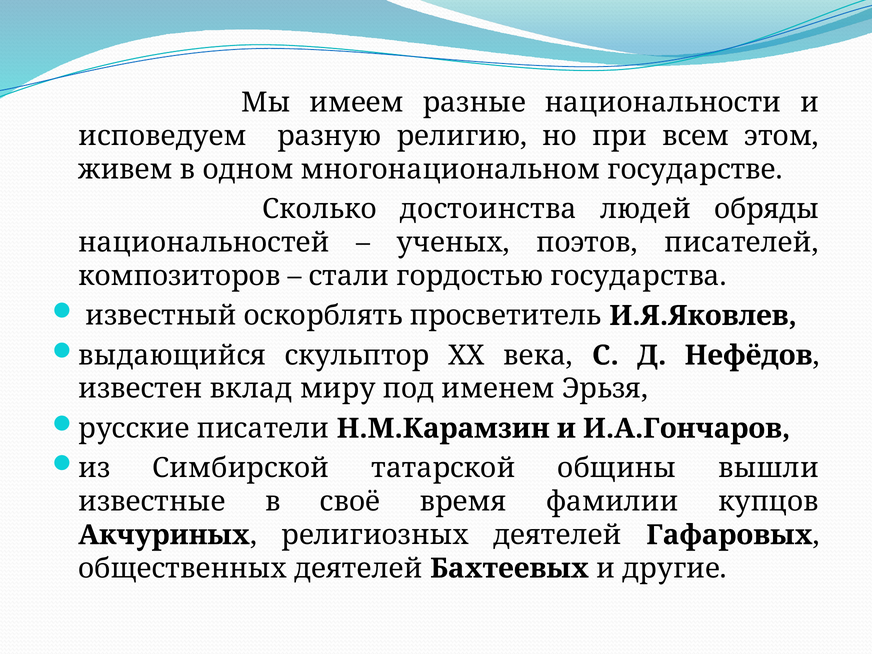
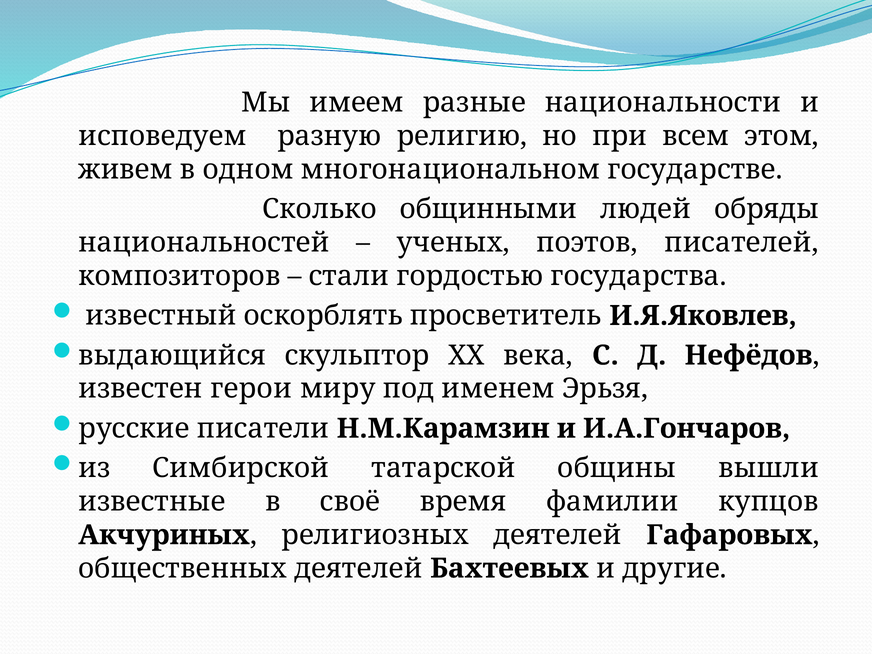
достоинства: достоинства -> общинными
вклад: вклад -> герои
